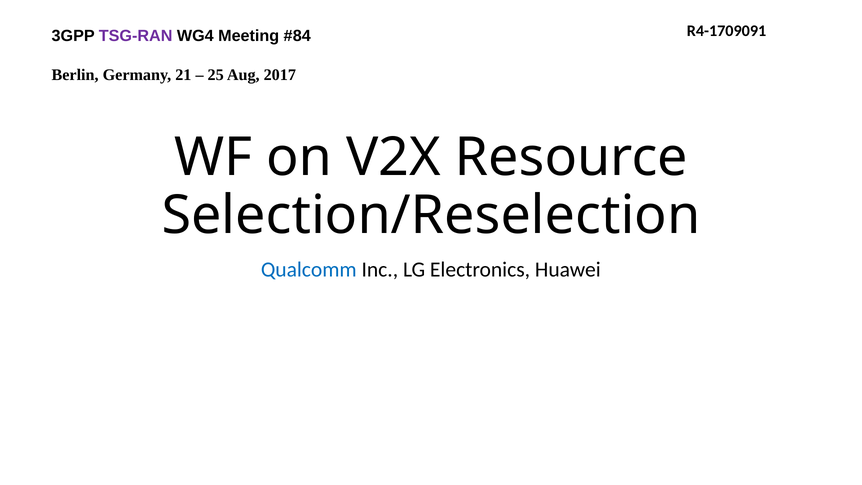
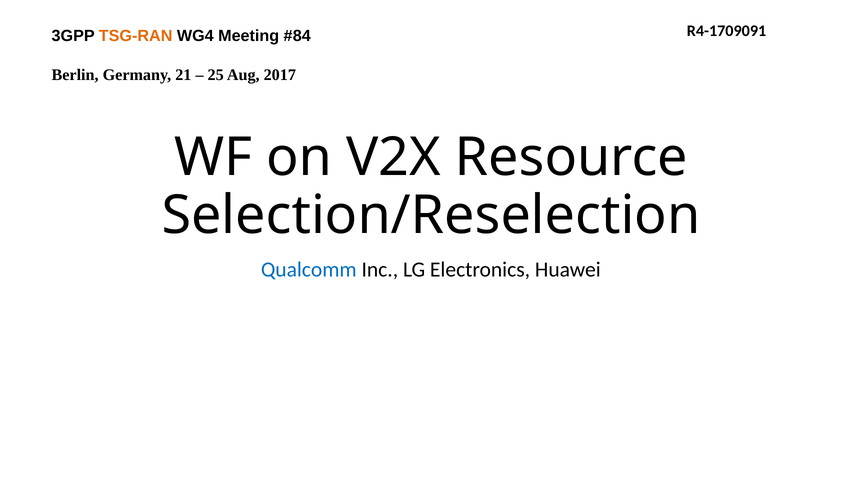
TSG-RAN colour: purple -> orange
